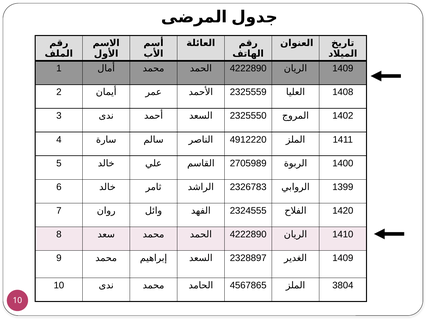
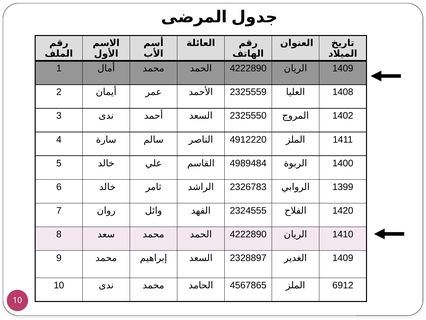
2705989: 2705989 -> 4989484
3804: 3804 -> 6912
